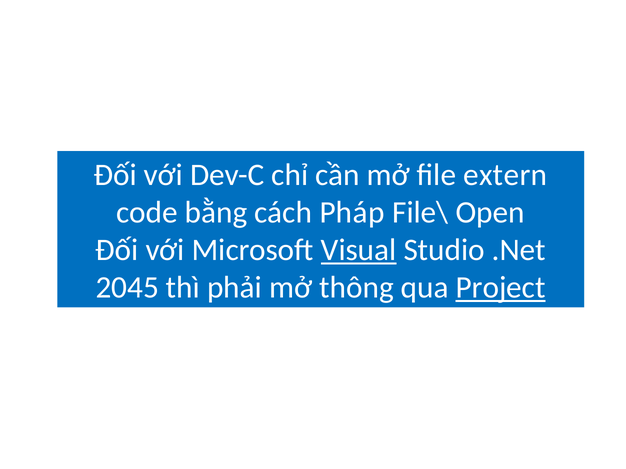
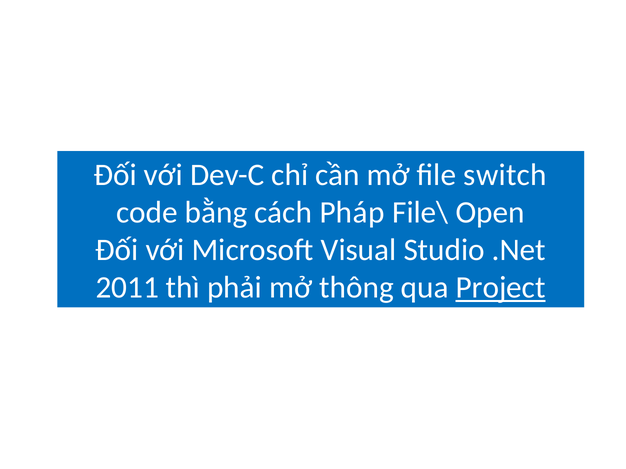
extern: extern -> switch
Visual underline: present -> none
2045: 2045 -> 2011
